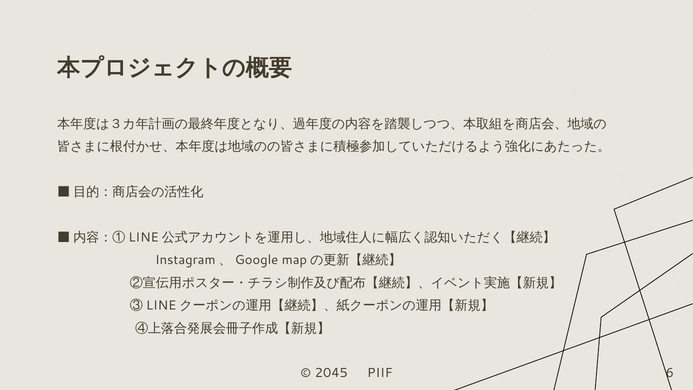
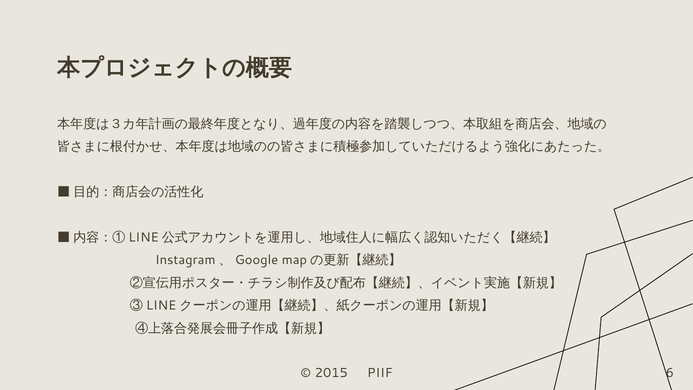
2045: 2045 -> 2015
